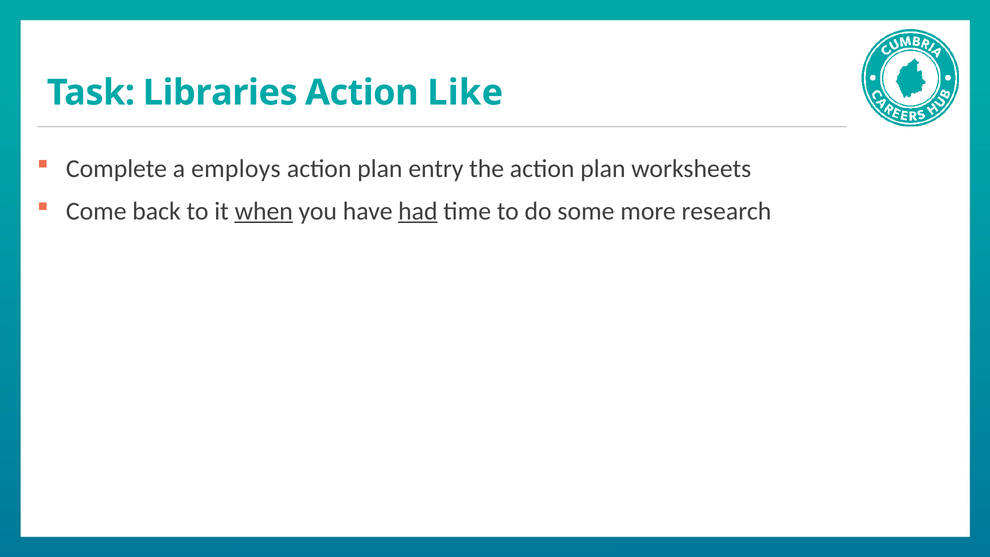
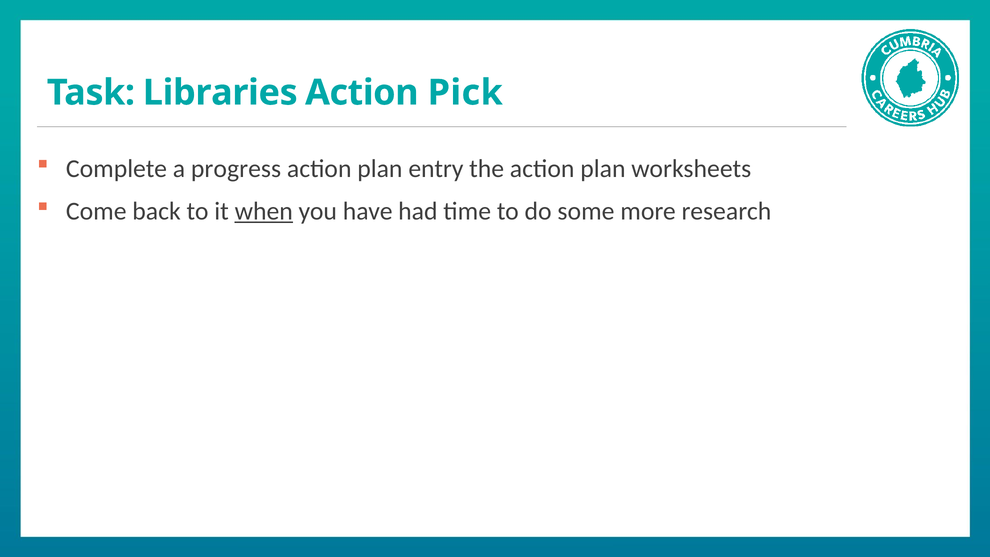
Like: Like -> Pick
employs: employs -> progress
had underline: present -> none
